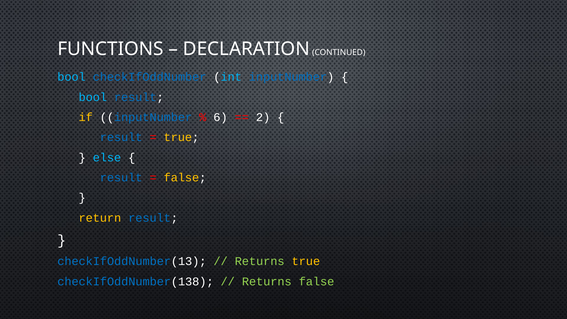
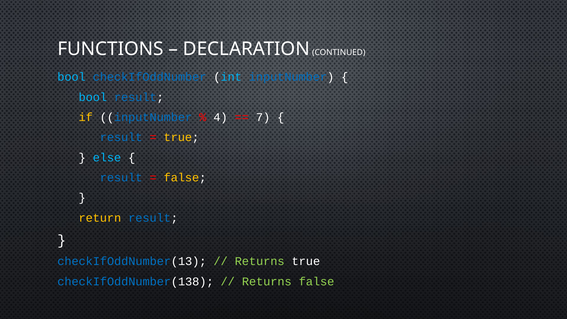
6: 6 -> 4
2: 2 -> 7
true at (306, 261) colour: yellow -> white
